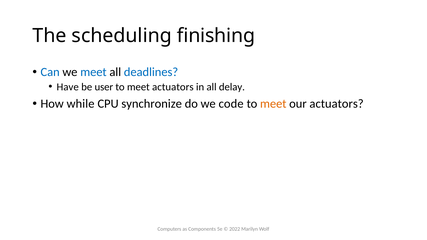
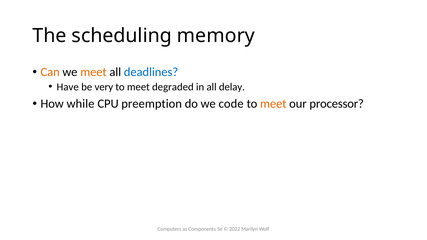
finishing: finishing -> memory
Can colour: blue -> orange
meet at (93, 72) colour: blue -> orange
user: user -> very
meet actuators: actuators -> degraded
synchronize: synchronize -> preemption
our actuators: actuators -> processor
